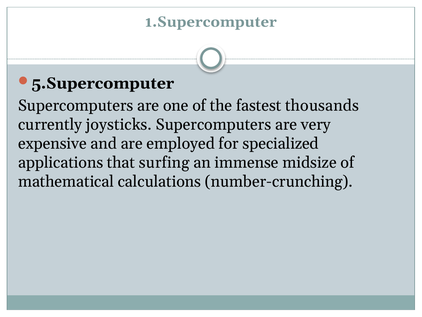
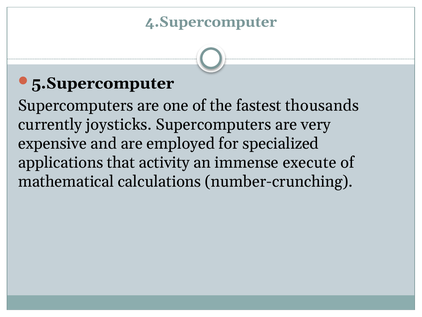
1.Supercomputer: 1.Supercomputer -> 4.Supercomputer
surfing: surfing -> activity
midsize: midsize -> execute
